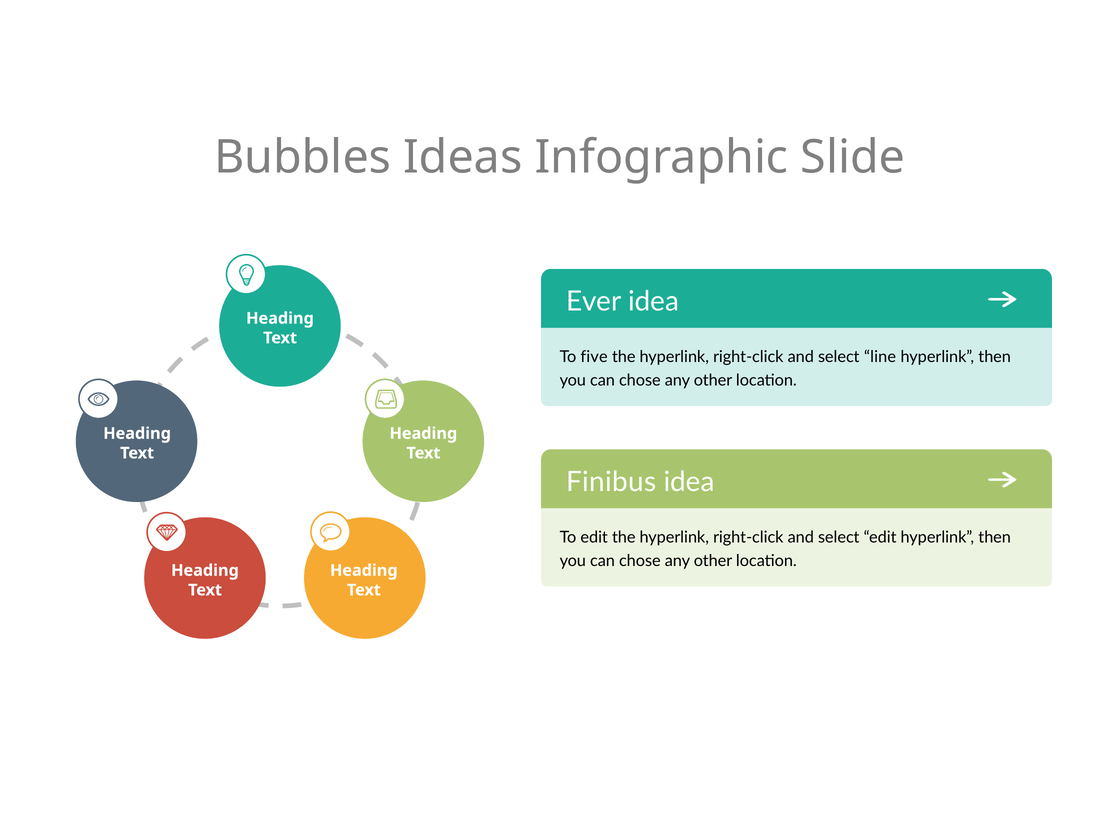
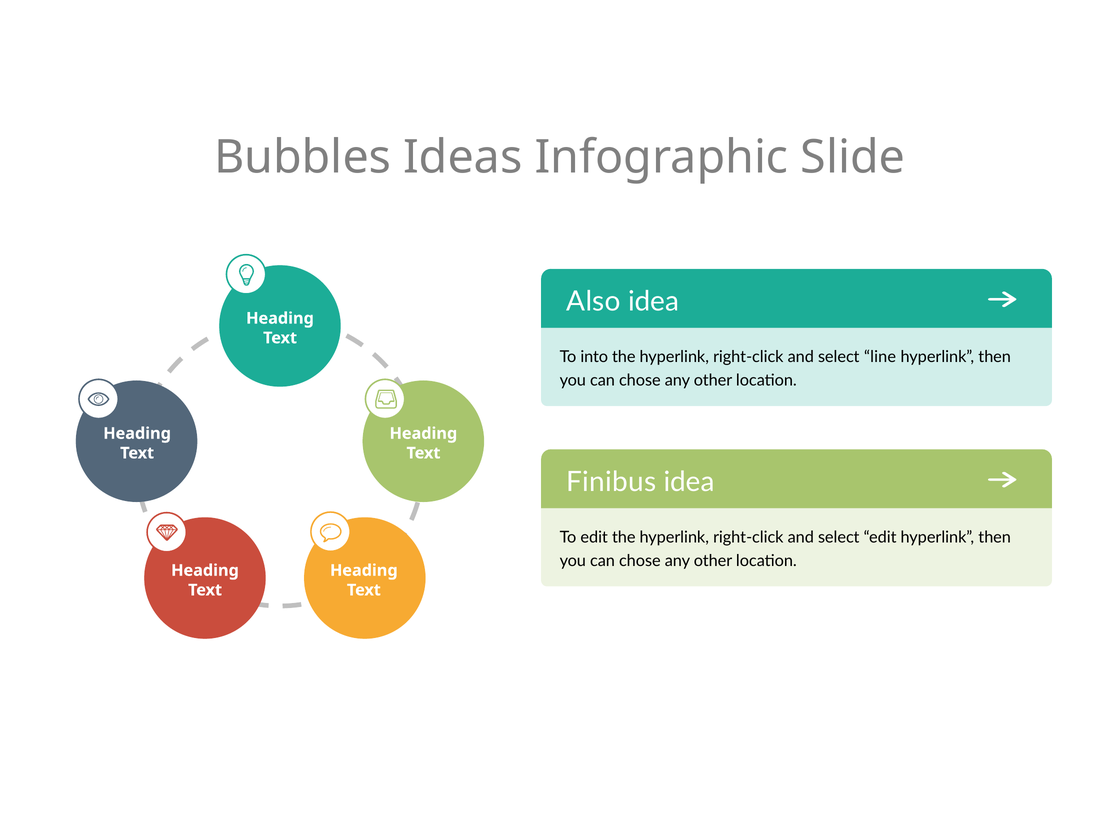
Ever: Ever -> Also
five: five -> into
